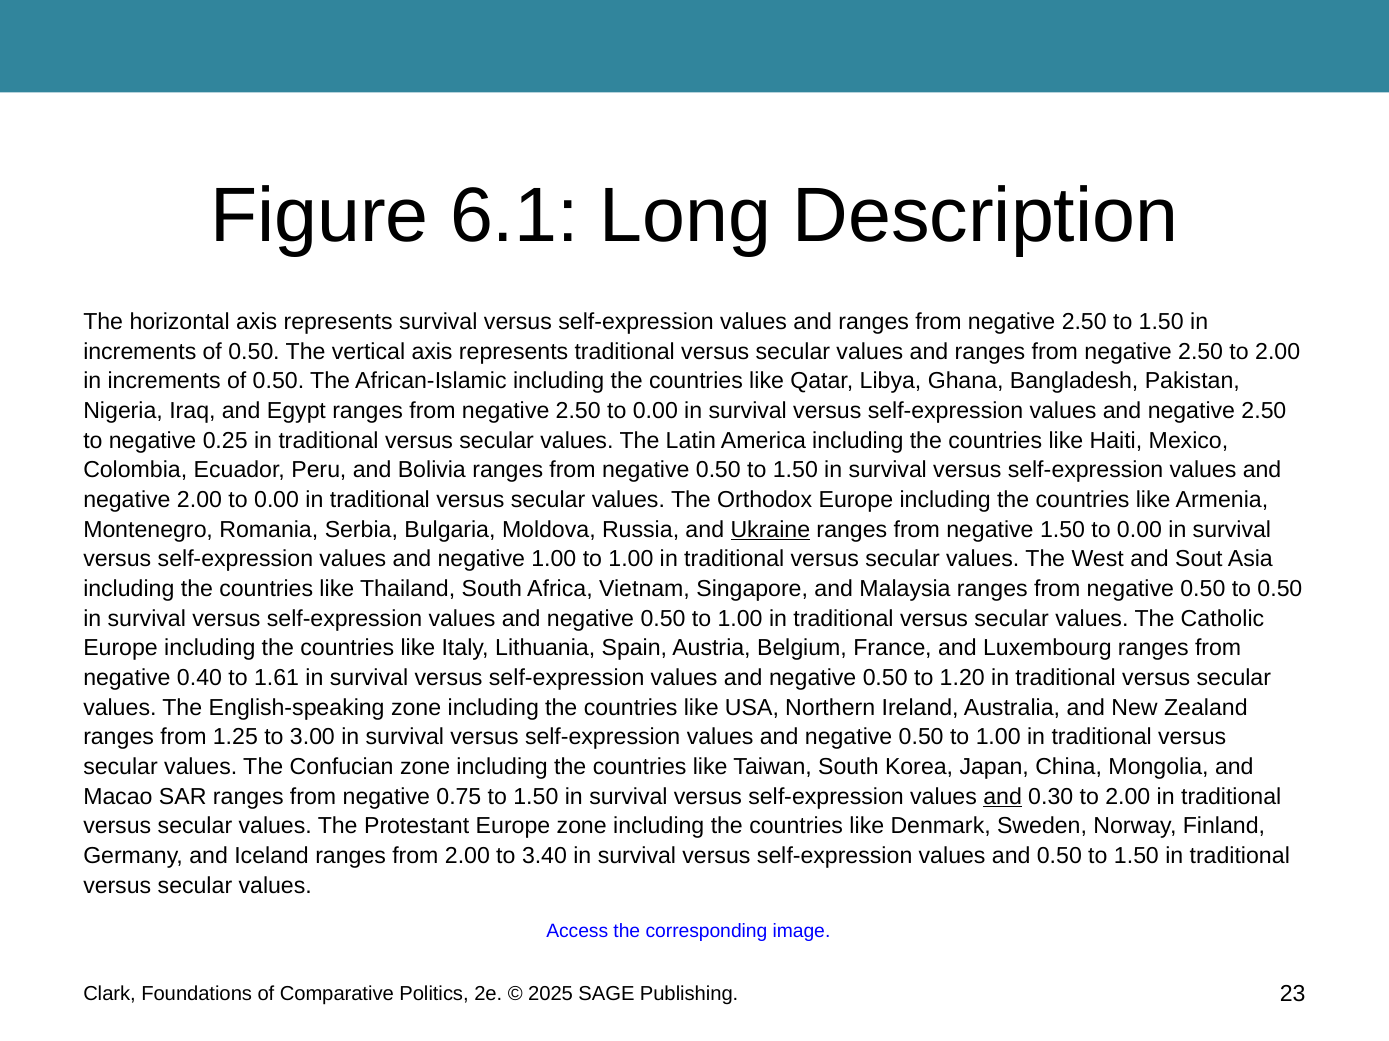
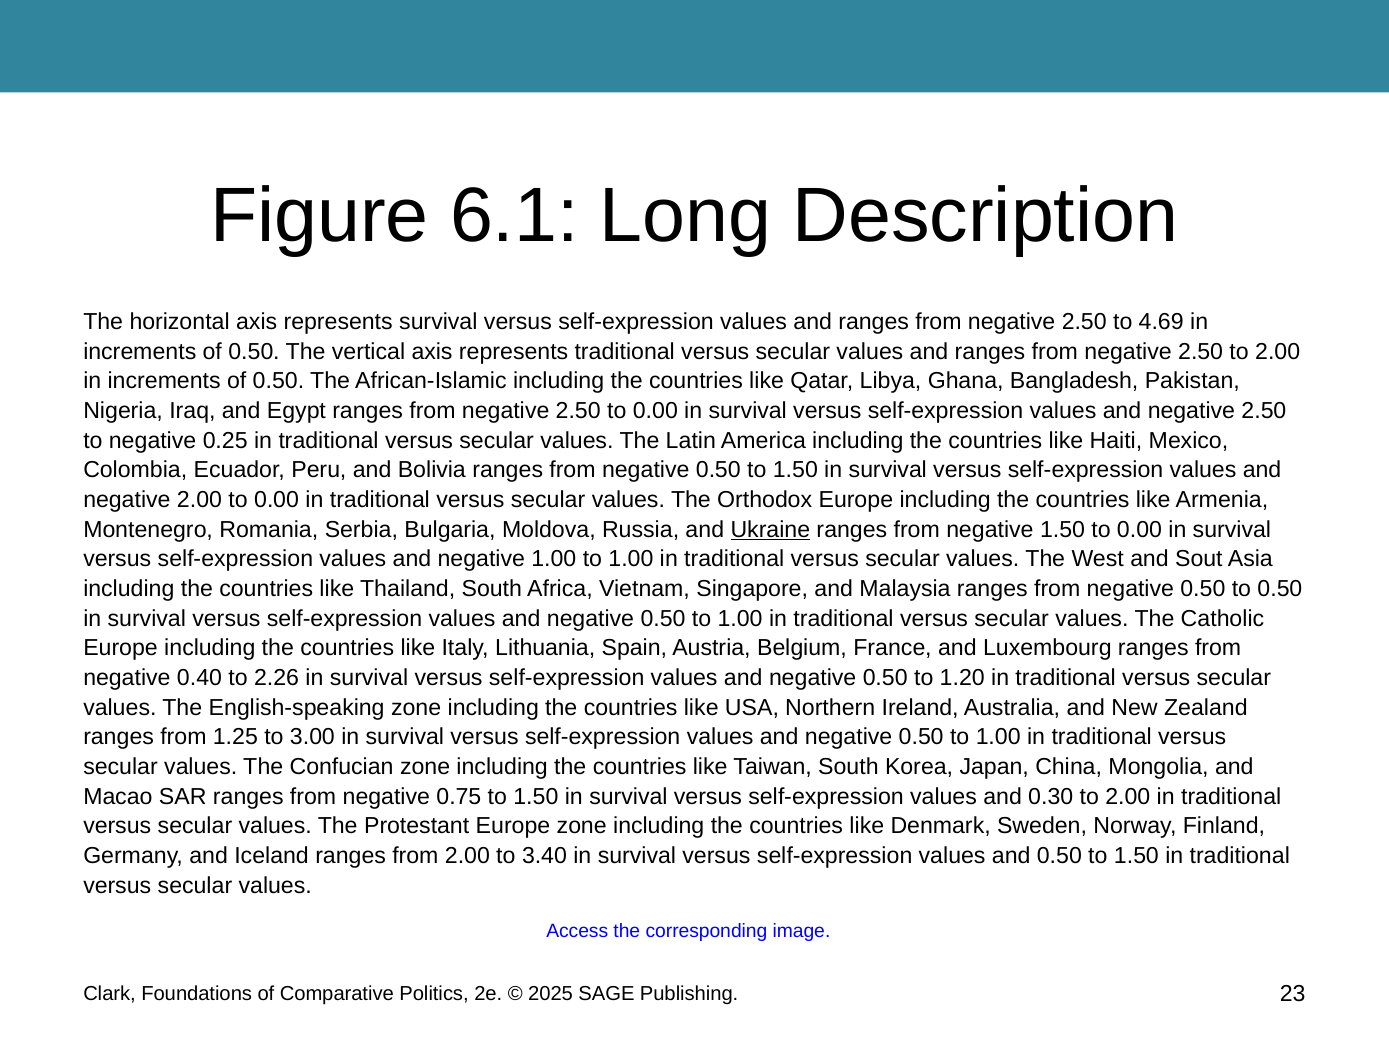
2.50 to 1.50: 1.50 -> 4.69
1.61: 1.61 -> 2.26
and at (1003, 797) underline: present -> none
